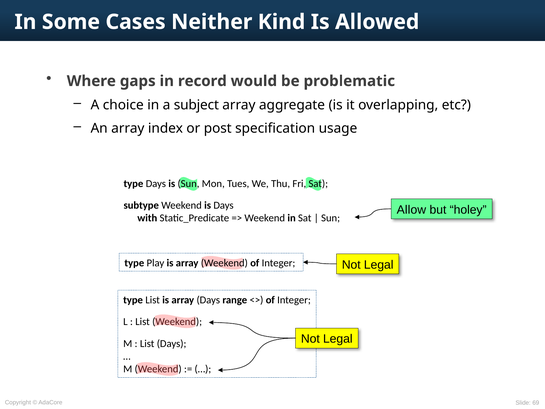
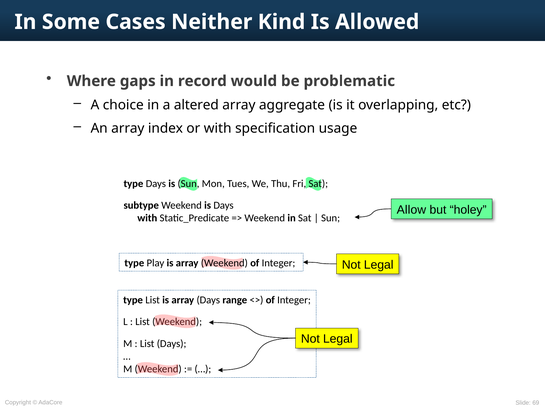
subject: subject -> altered
or post: post -> with
